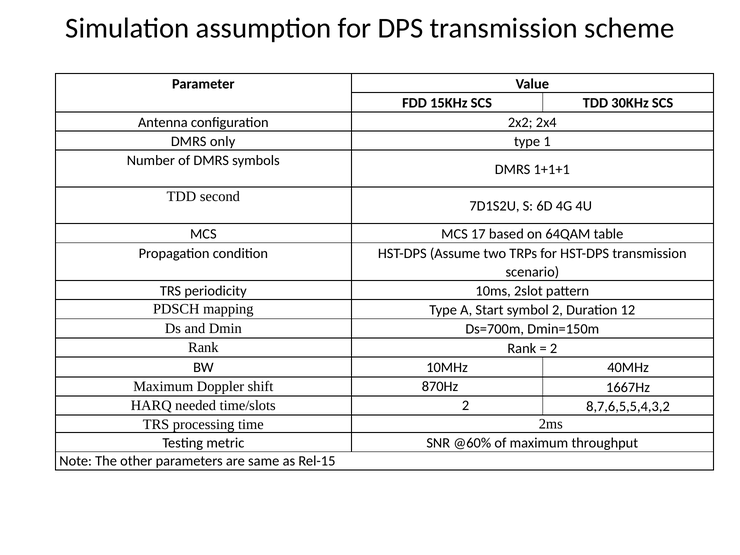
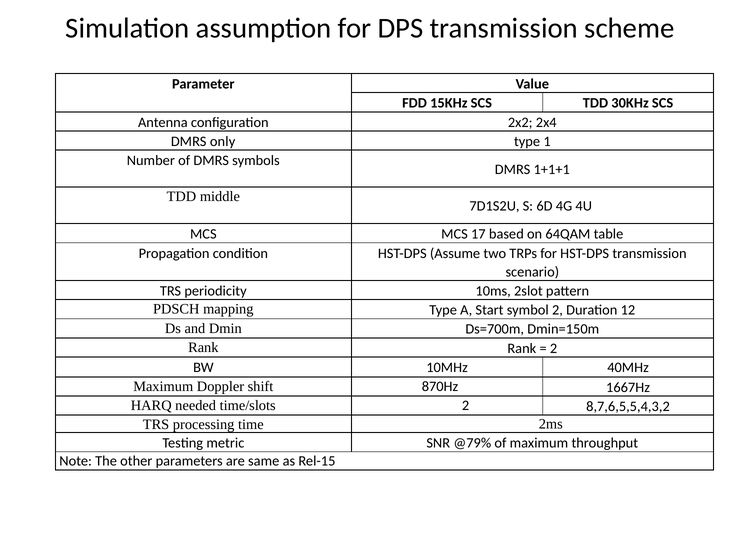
second: second -> middle
@60%: @60% -> @79%
